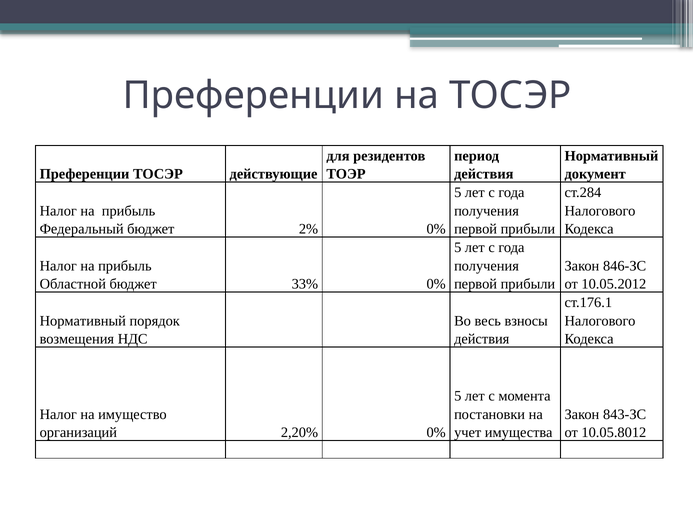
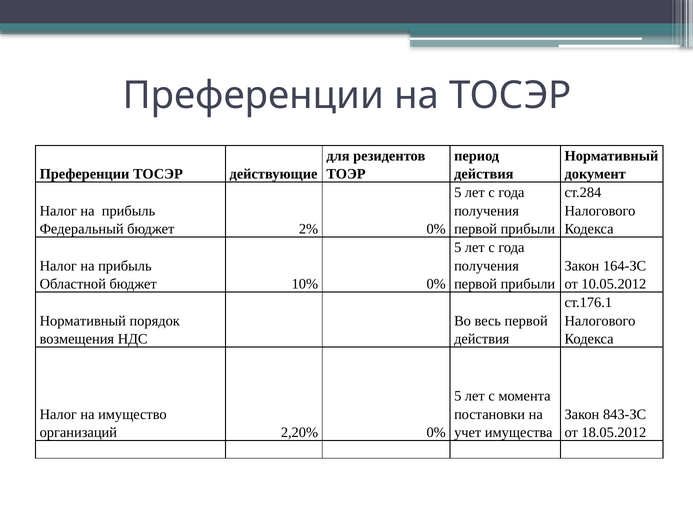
846-ЗС: 846-ЗС -> 164-ЗС
33%: 33% -> 10%
весь взносы: взносы -> первой
10.05.8012: 10.05.8012 -> 18.05.2012
